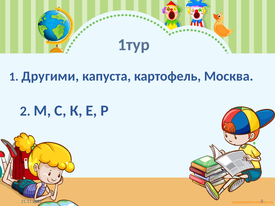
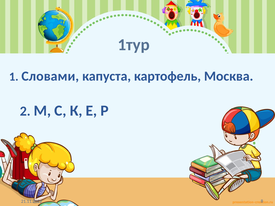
Другими: Другими -> Словами
